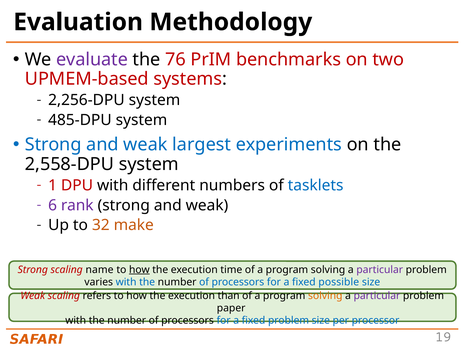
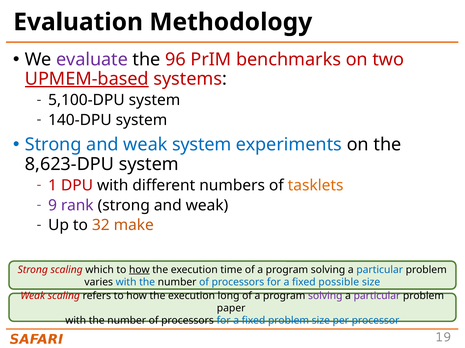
76: 76 -> 96
UPMEM-based underline: none -> present
2,256-DPU: 2,256-DPU -> 5,100-DPU
485-DPU: 485-DPU -> 140-DPU
weak largest: largest -> system
2,558-DPU: 2,558-DPU -> 8,623-DPU
tasklets colour: blue -> orange
6: 6 -> 9
name: name -> which
particular at (380, 270) colour: purple -> blue
than: than -> long
solving at (325, 296) colour: orange -> purple
